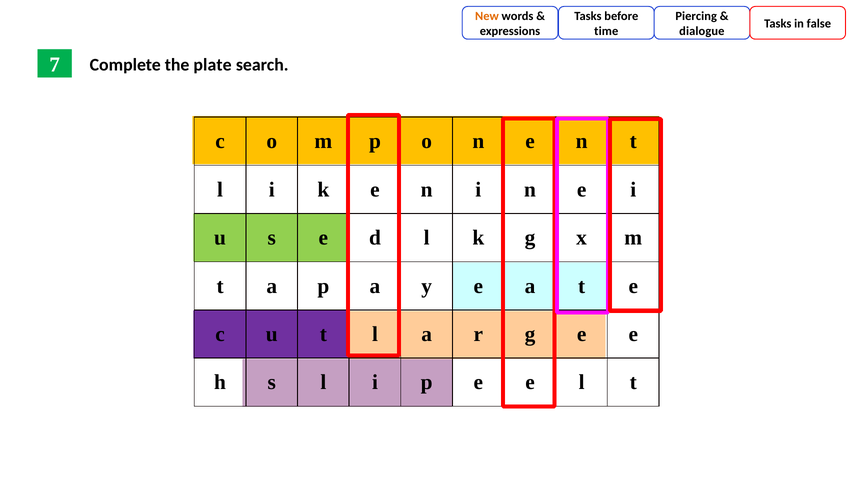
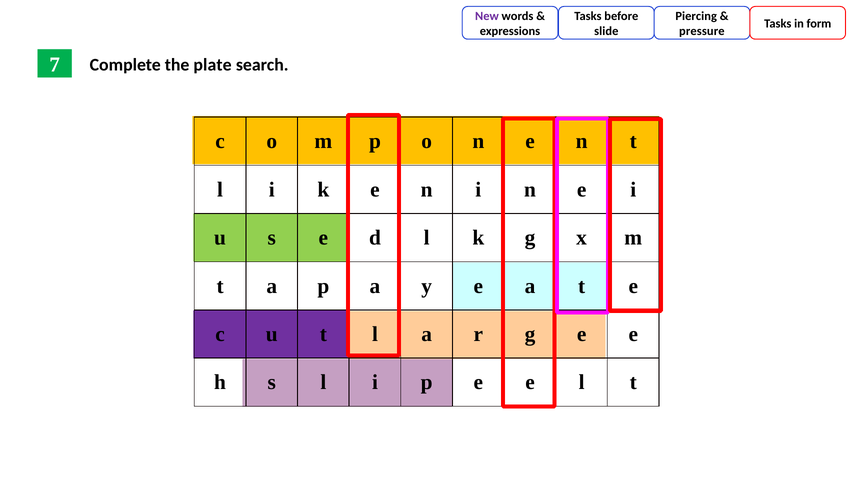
New colour: orange -> purple
false: false -> form
time: time -> slide
dialogue: dialogue -> pressure
